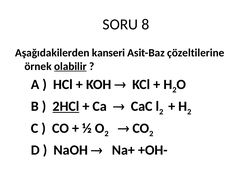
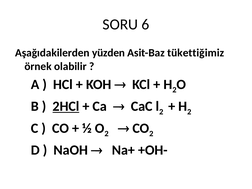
8: 8 -> 6
kanseri: kanseri -> yüzden
çözeltilerine: çözeltilerine -> tükettiğimiz
olabilir underline: present -> none
